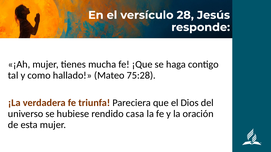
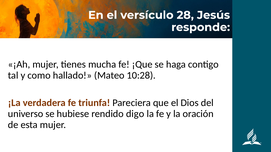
75:28: 75:28 -> 10:28
casa: casa -> digo
